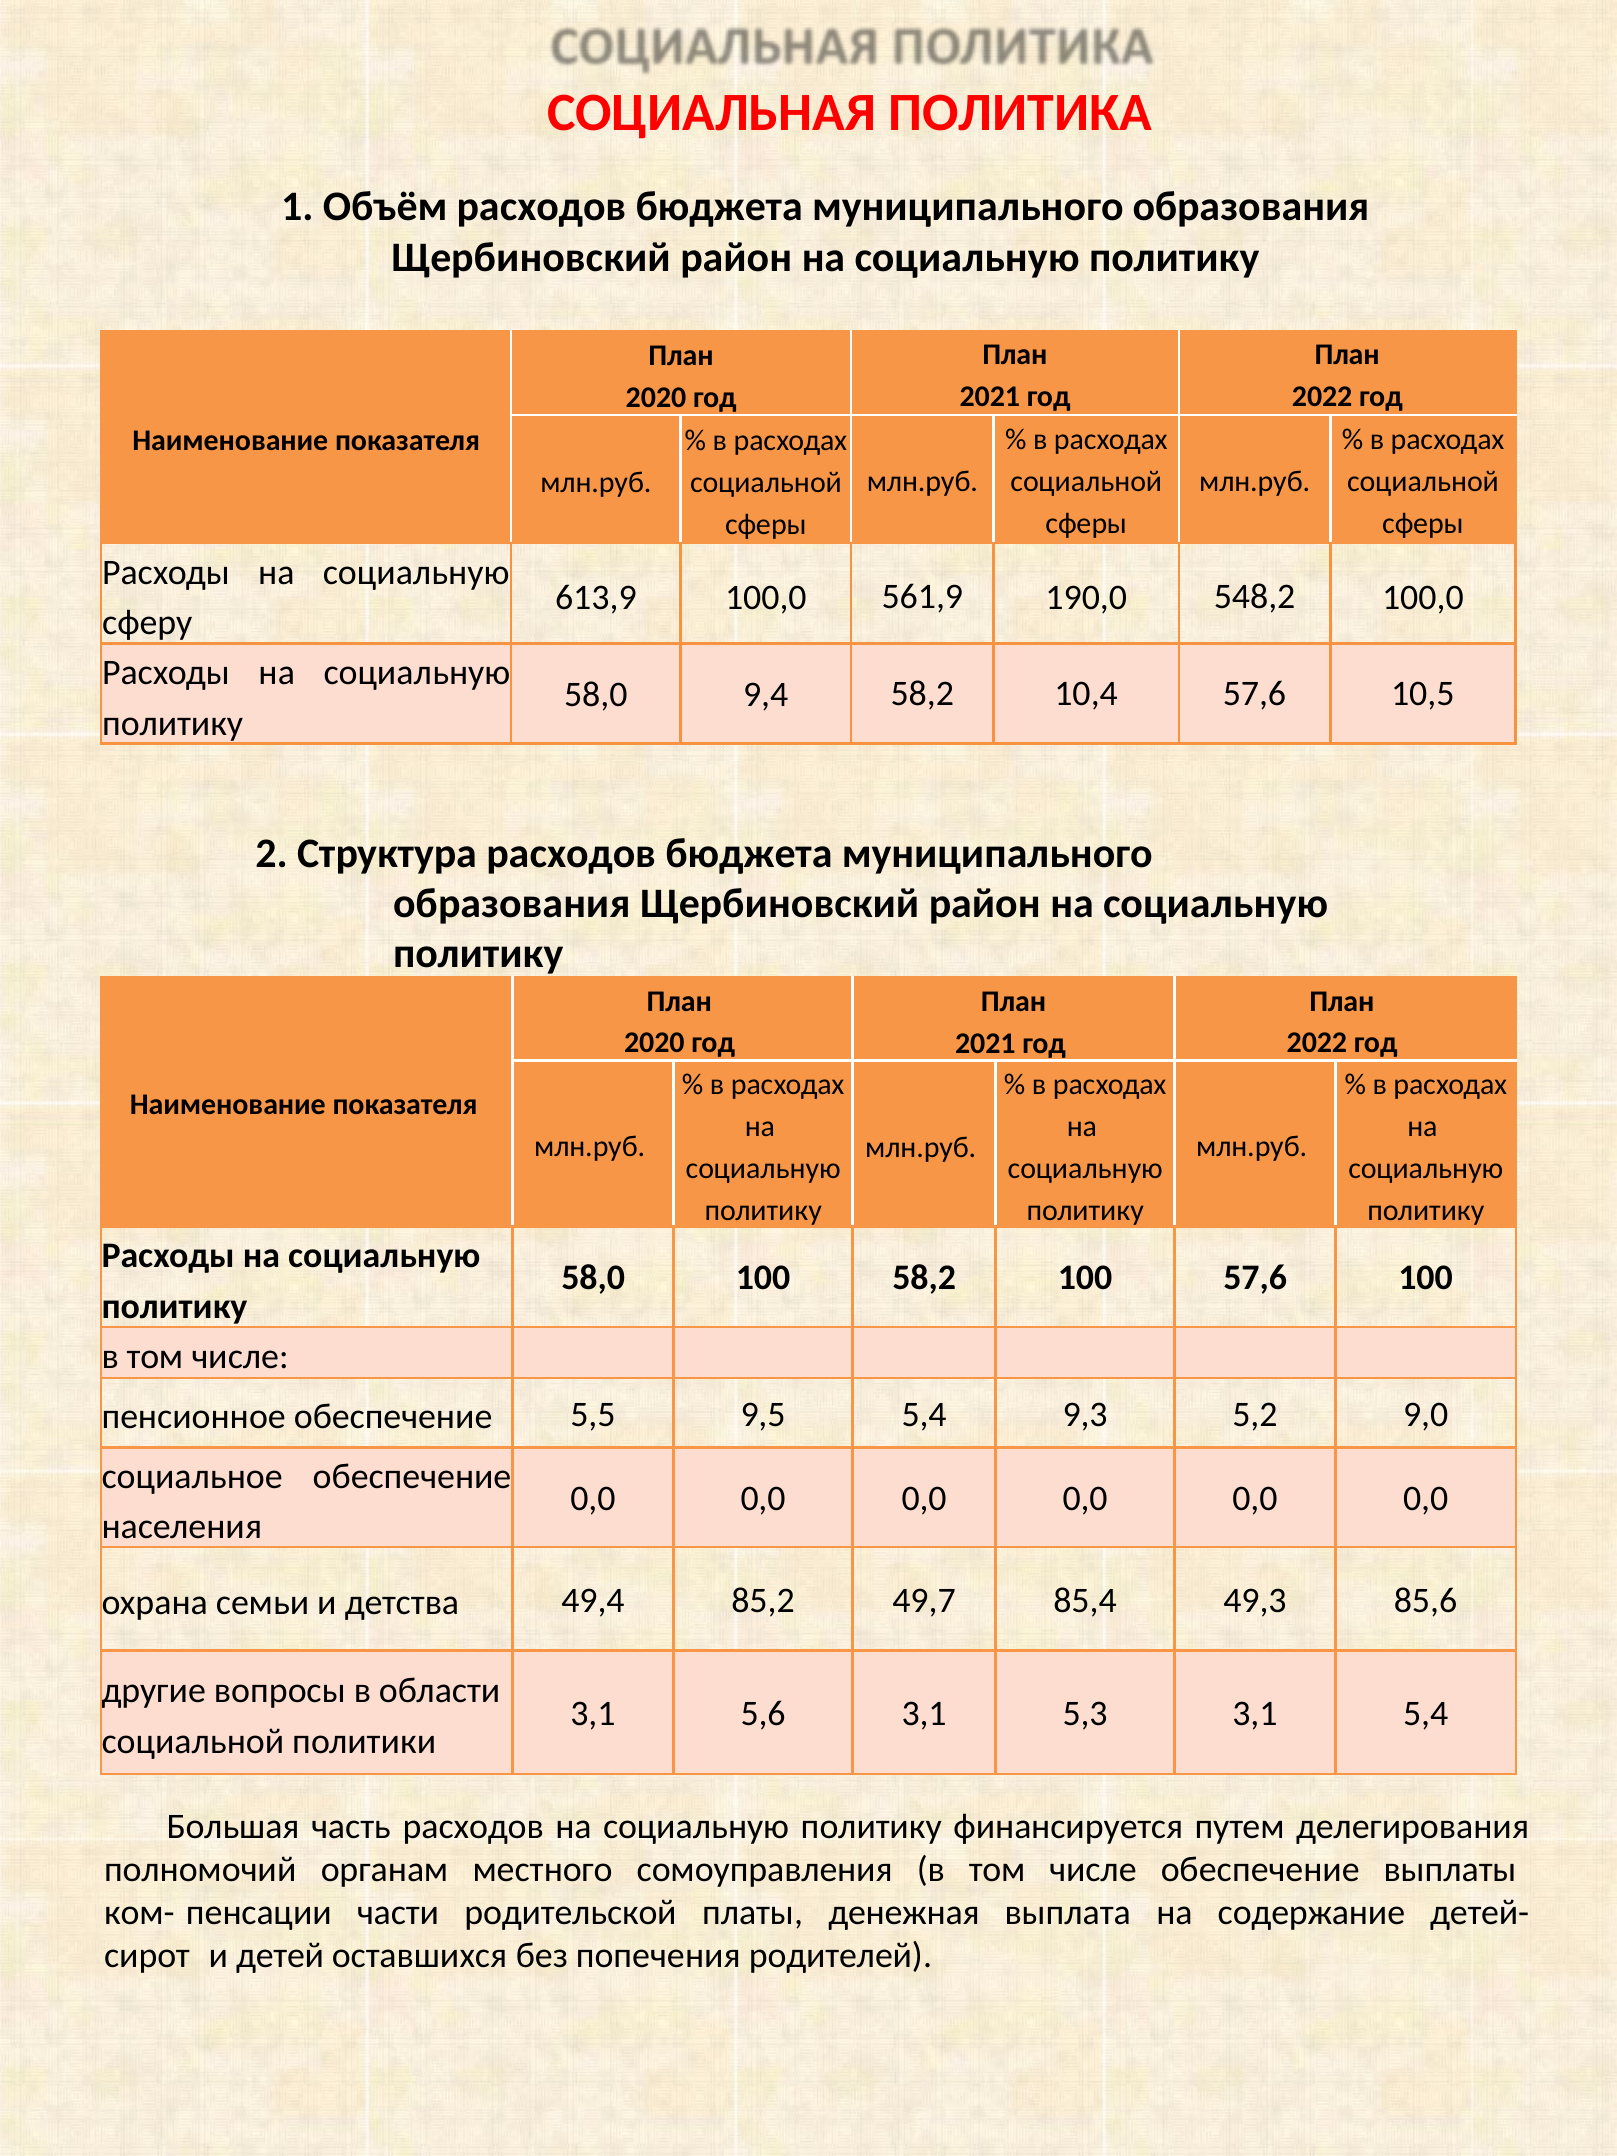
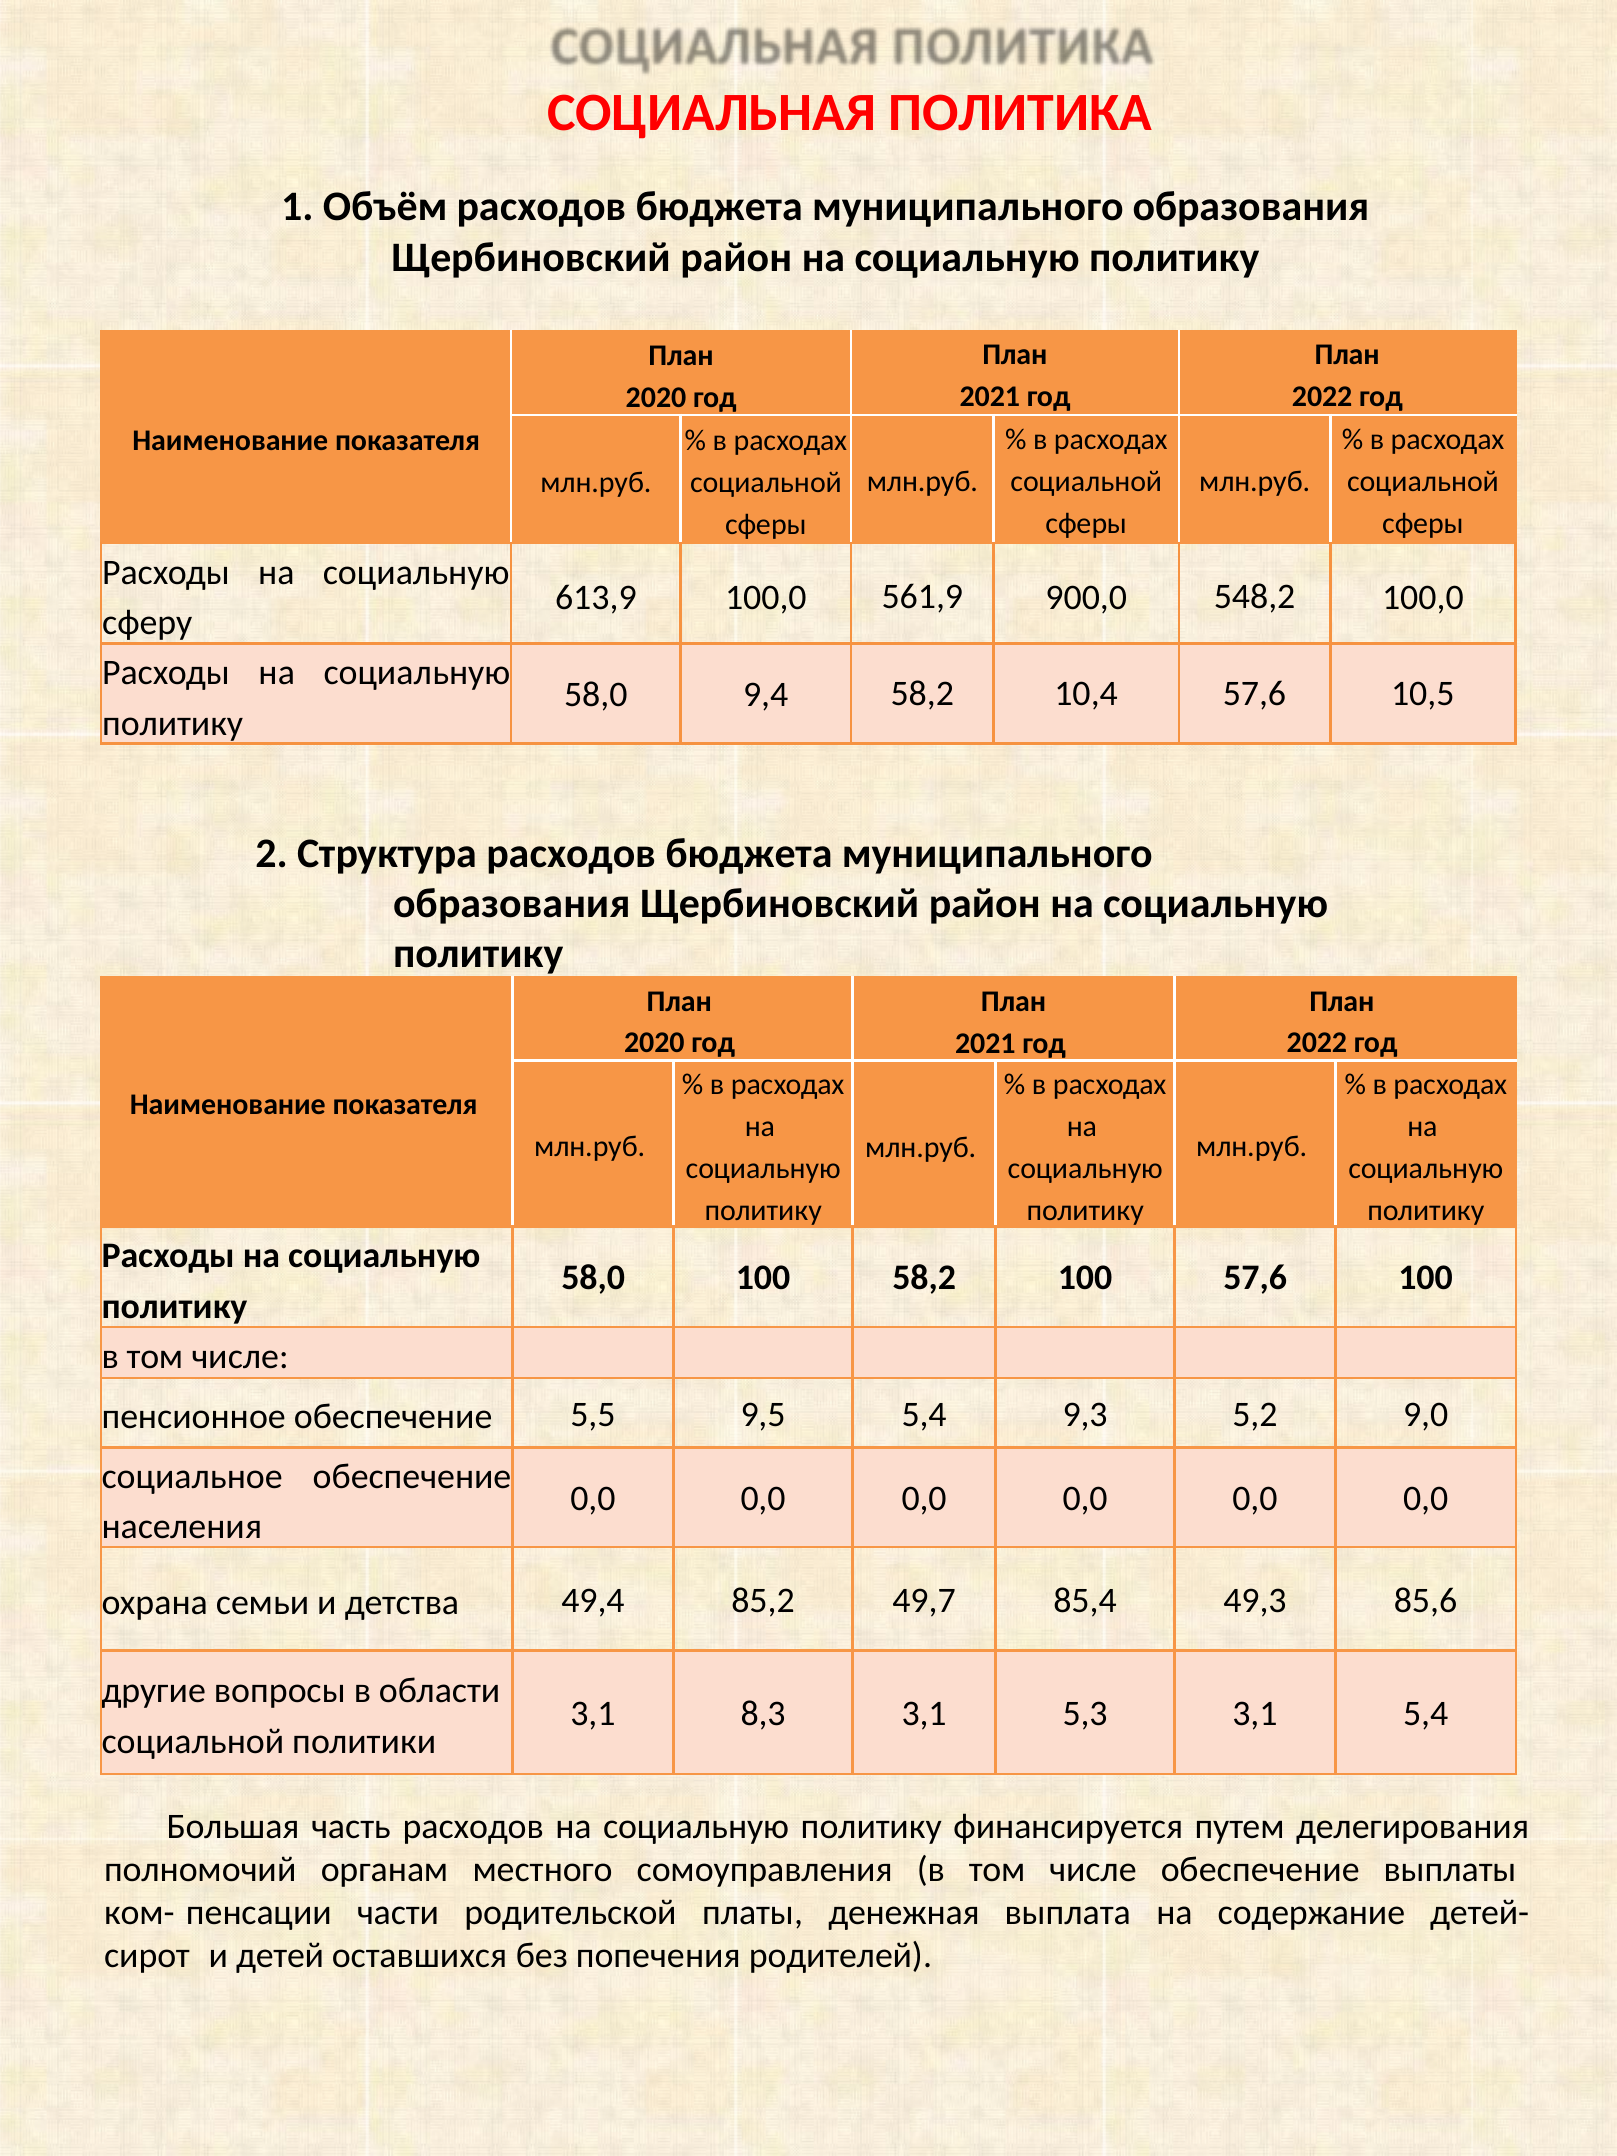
190,0: 190,0 -> 900,0
5,6: 5,6 -> 8,3
